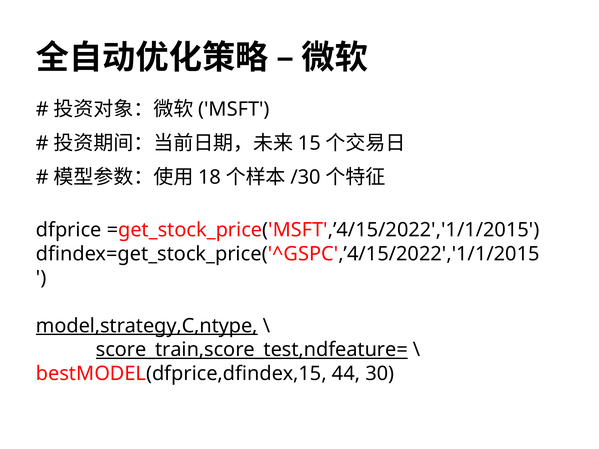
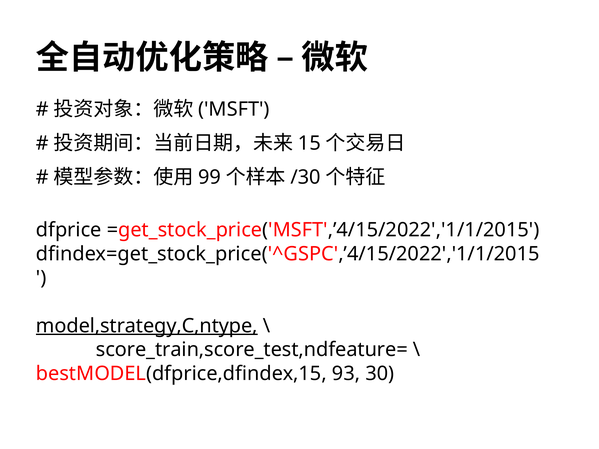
18: 18 -> 99
score_train,score_test,ndfeature= underline: present -> none
44: 44 -> 93
